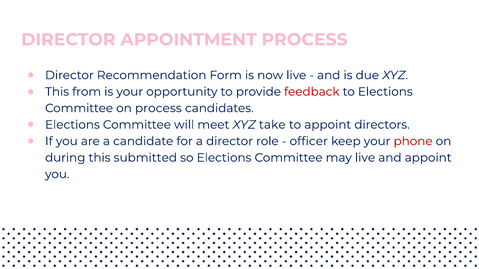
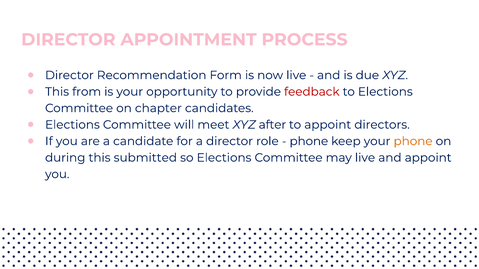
on process: process -> chapter
take: take -> after
officer at (309, 141): officer -> phone
phone at (413, 141) colour: red -> orange
